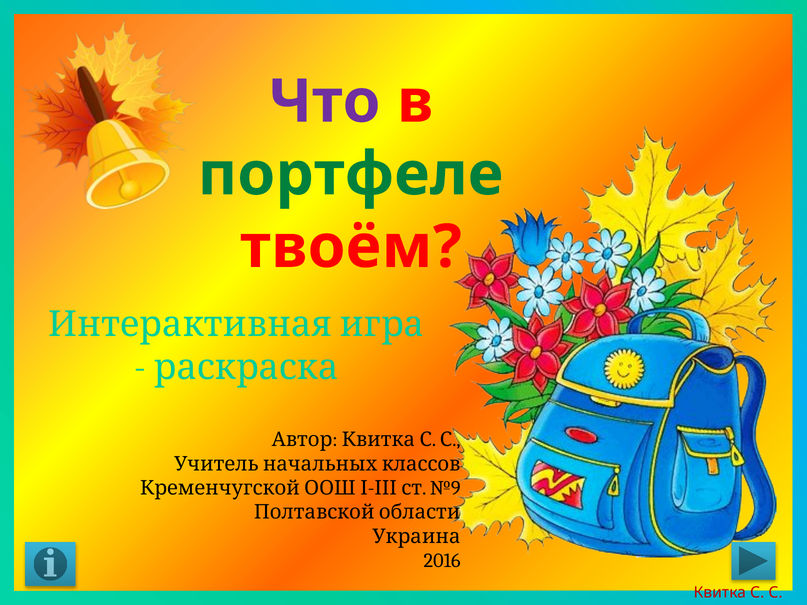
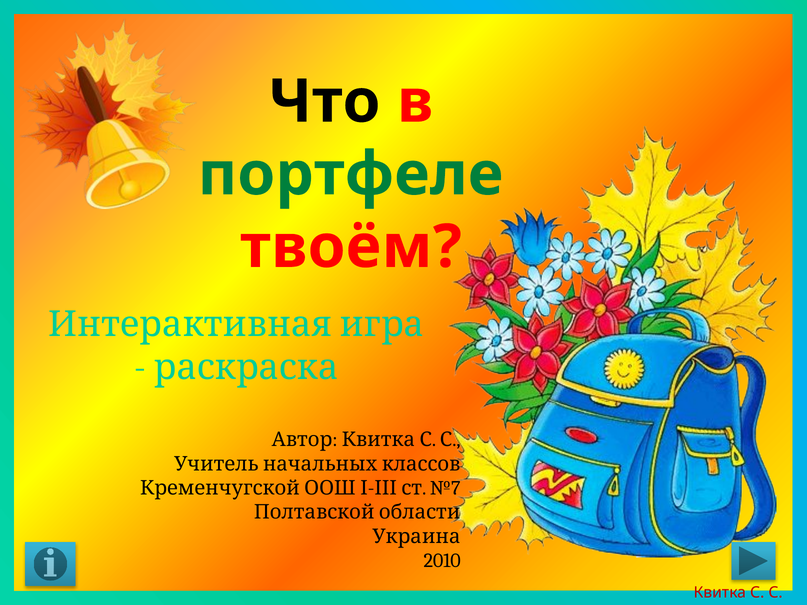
Что colour: purple -> black
№9: №9 -> №7
2016: 2016 -> 2010
